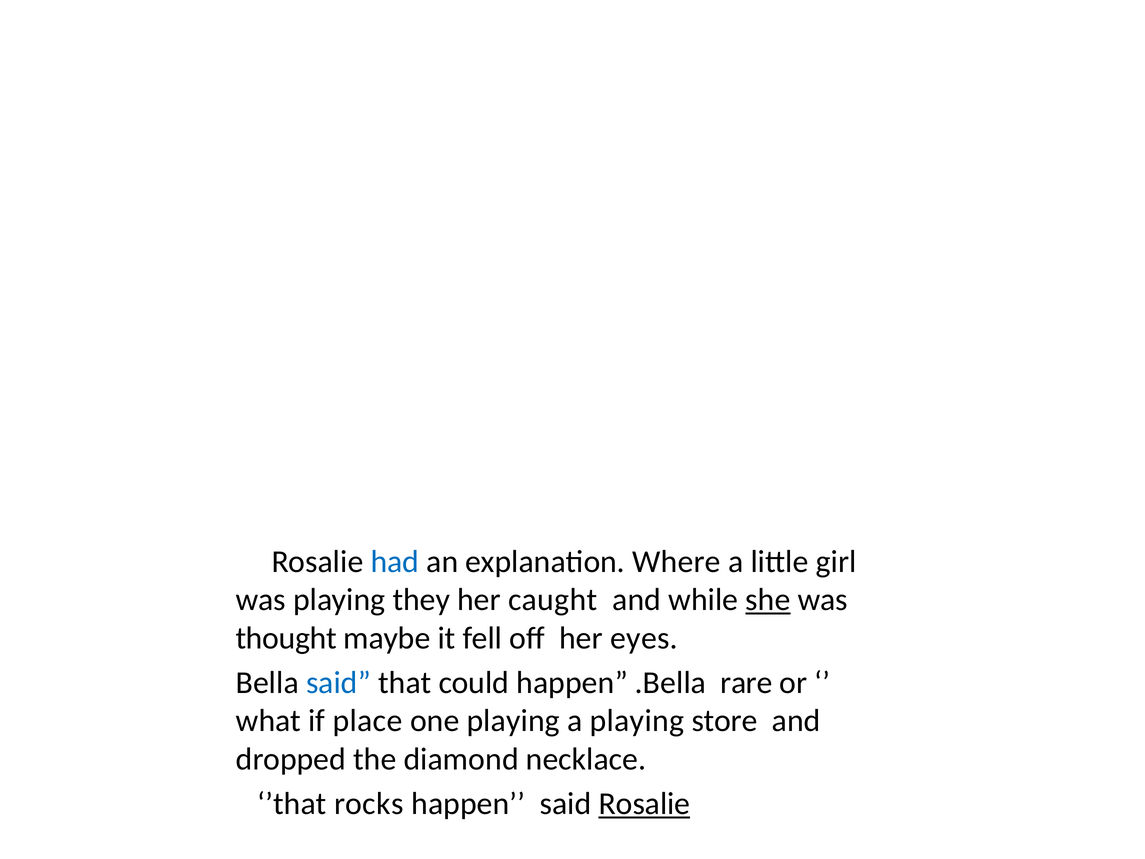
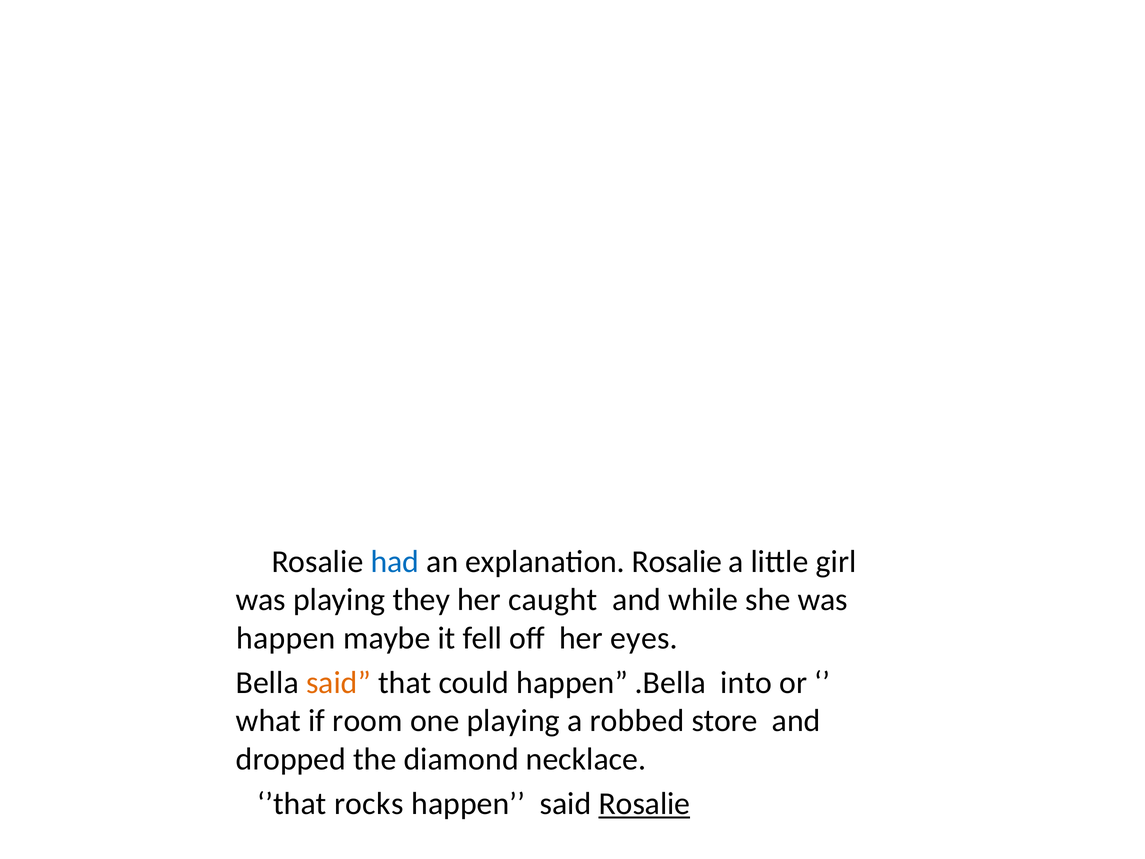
explanation Where: Where -> Rosalie
she underline: present -> none
thought at (286, 638): thought -> happen
said at (339, 682) colour: blue -> orange
rare: rare -> into
place: place -> room
a playing: playing -> robbed
